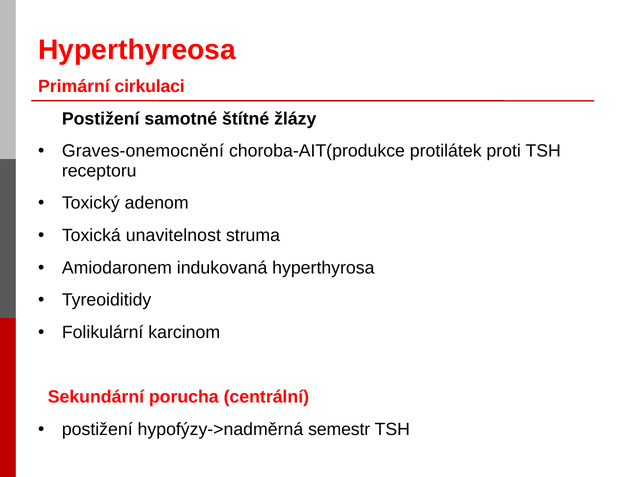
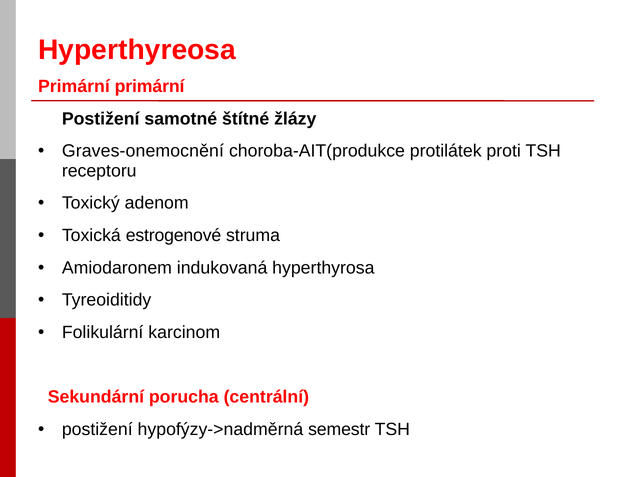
Primární cirkulaci: cirkulaci -> primární
unavitelnost: unavitelnost -> estrogenové
